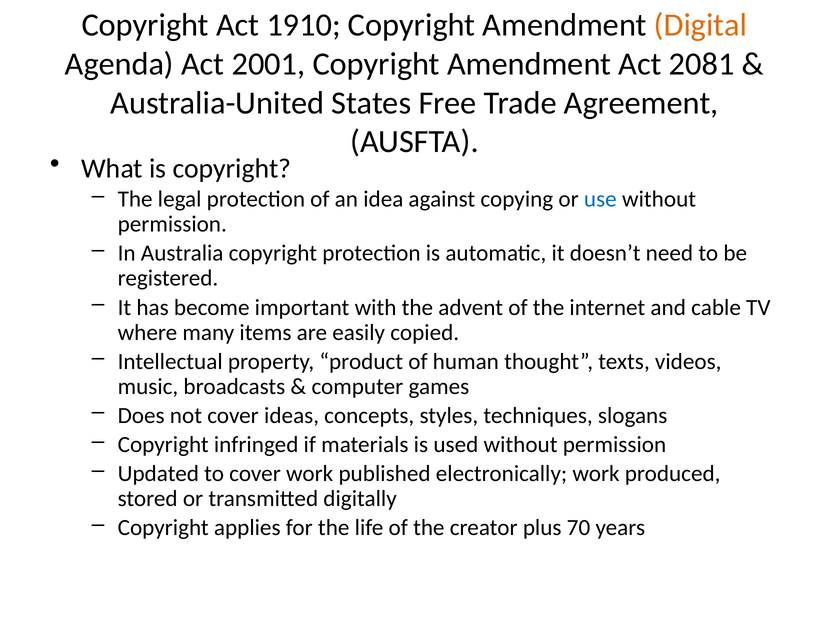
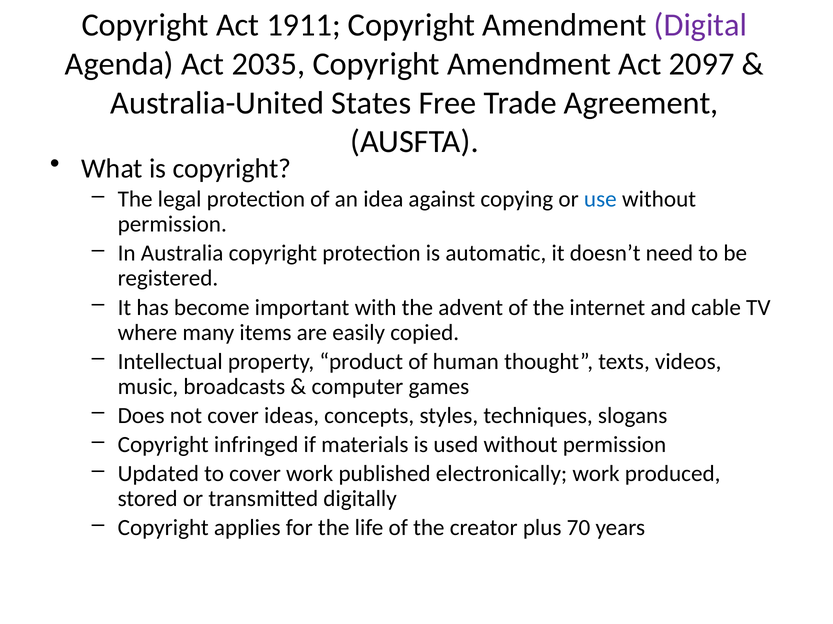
1910: 1910 -> 1911
Digital colour: orange -> purple
2001: 2001 -> 2035
2081: 2081 -> 2097
